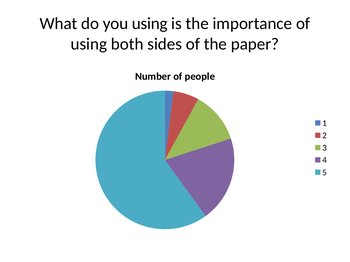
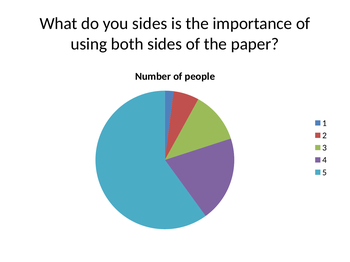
you using: using -> sides
